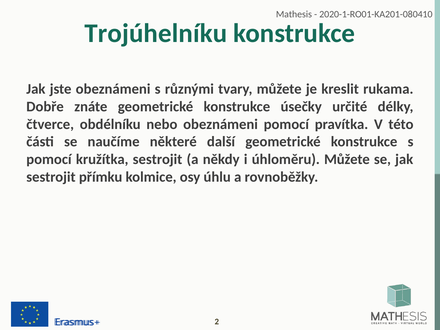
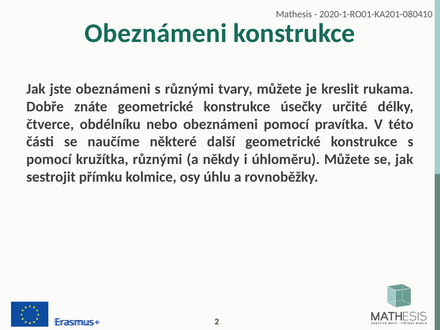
Trojúhelníku at (156, 33): Trojúhelníku -> Obeznámeni
kružítka sestrojit: sestrojit -> různými
